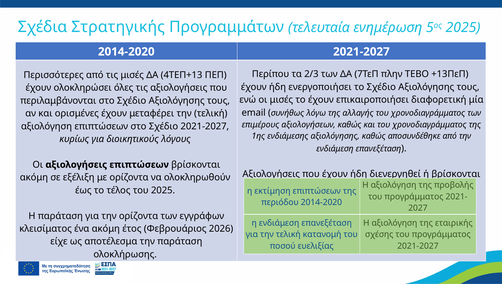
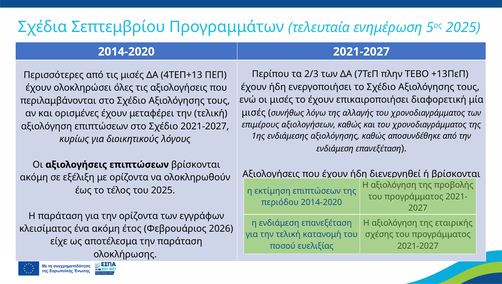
Στρατηγικής: Στρατηγικής -> Σεπτεμβρίου
email at (254, 113): email -> μισές
